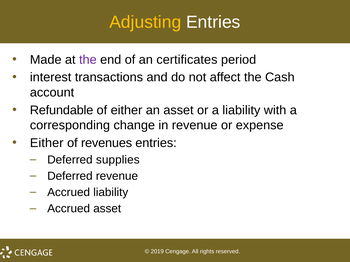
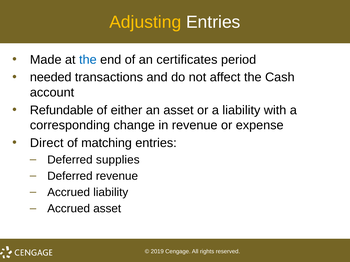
the at (88, 60) colour: purple -> blue
interest: interest -> needed
Either at (47, 143): Either -> Direct
revenues: revenues -> matching
